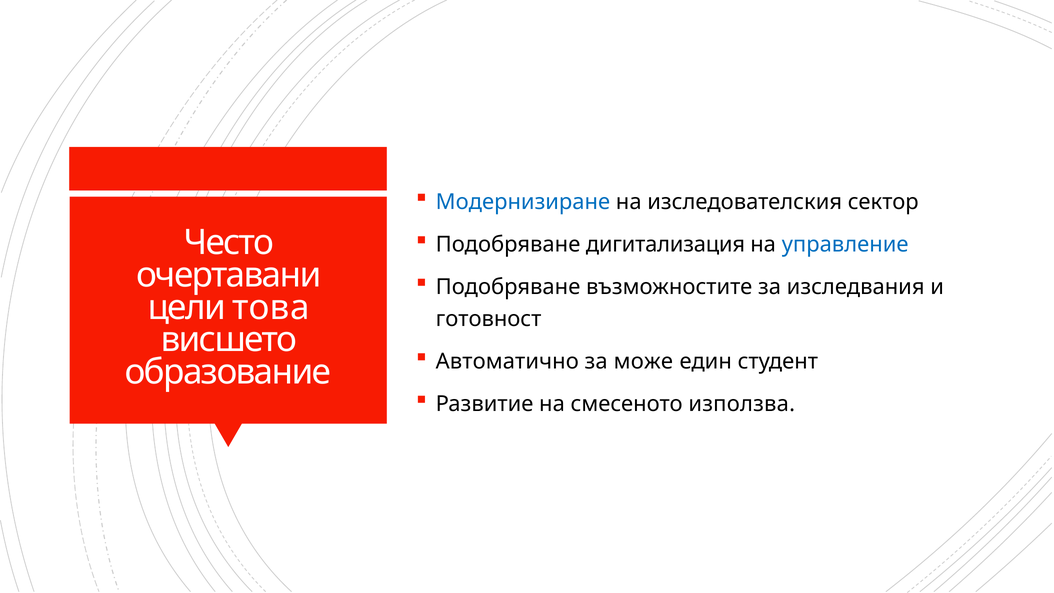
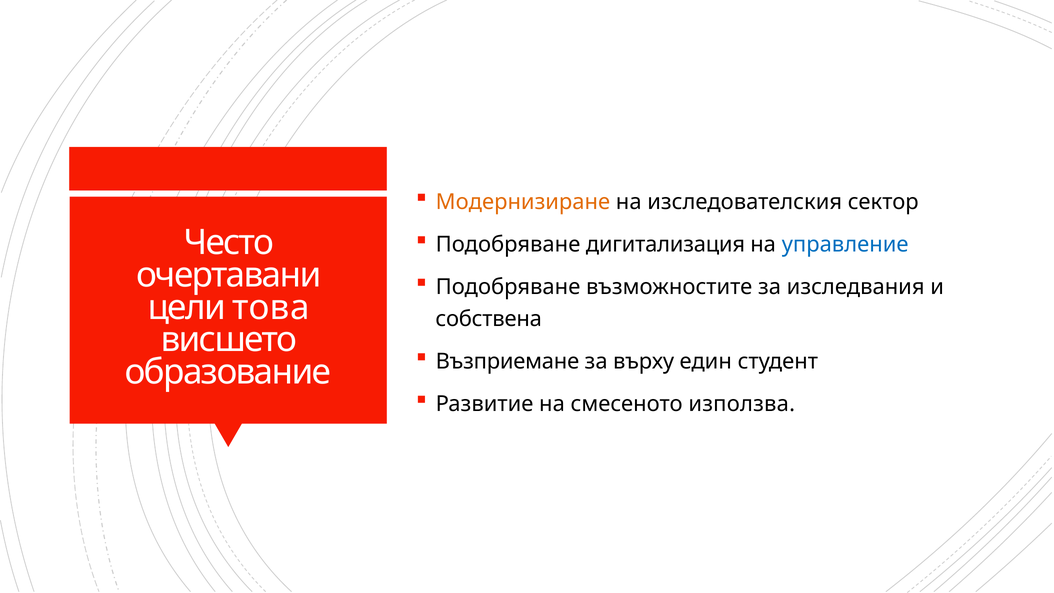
Модернизиране colour: blue -> orange
готовност: готовност -> собствена
Автоматично: Автоматично -> Възприемане
може: може -> върху
